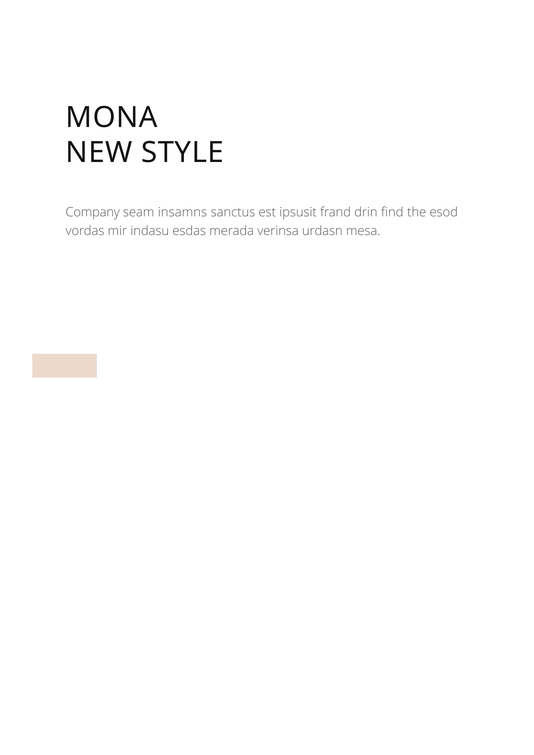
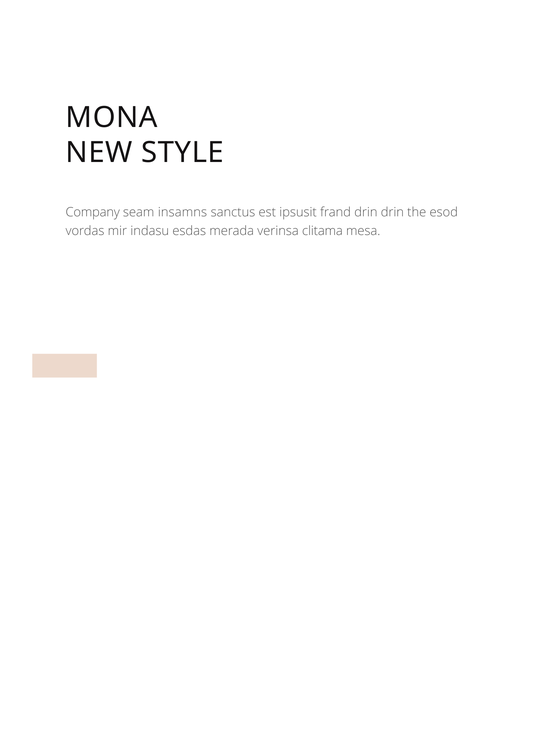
drin find: find -> drin
urdasn: urdasn -> clitama
